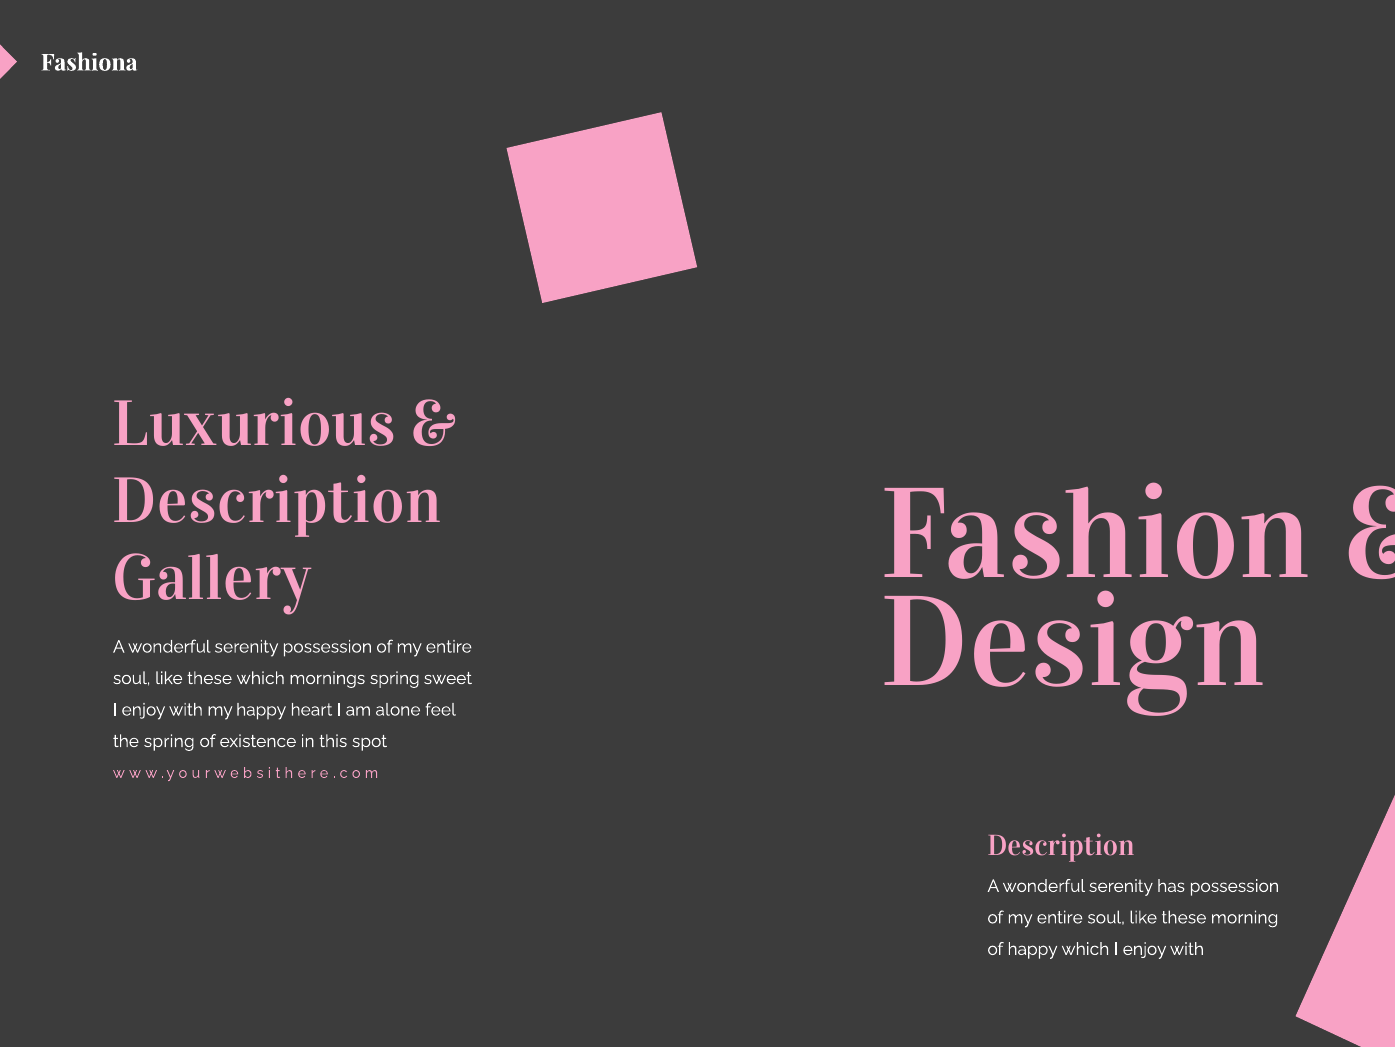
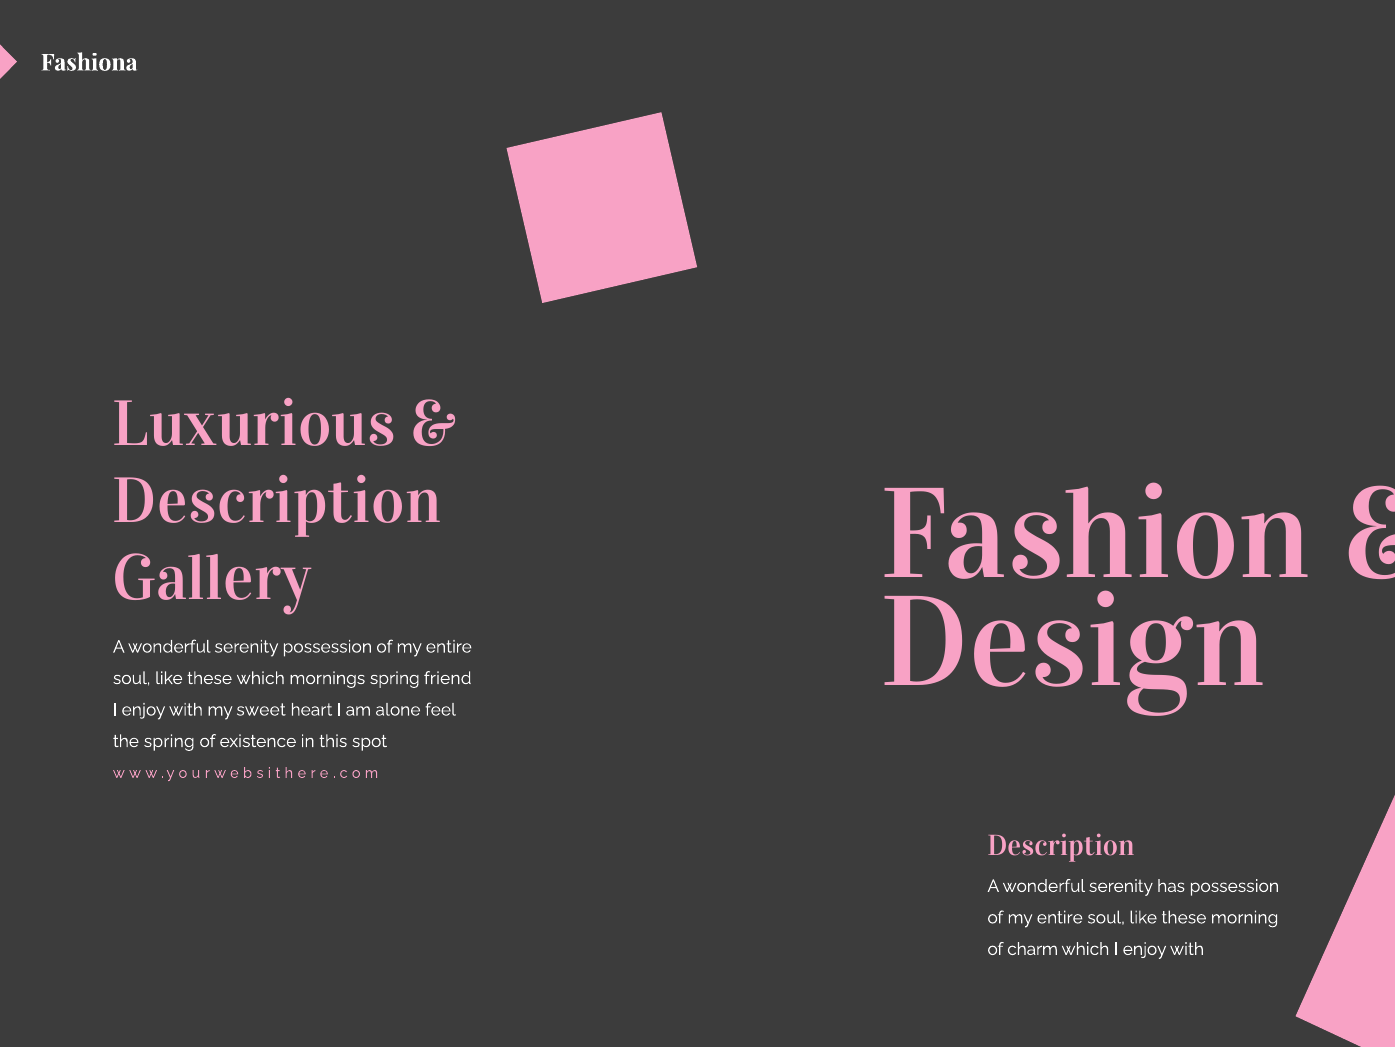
sweet: sweet -> friend
my happy: happy -> sweet
of happy: happy -> charm
